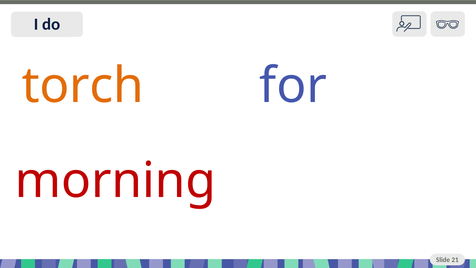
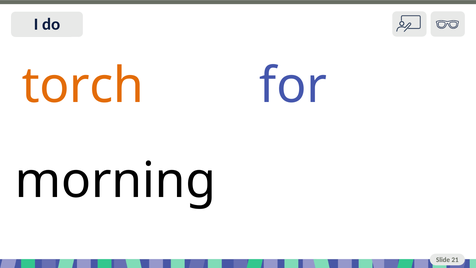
morning colour: red -> black
